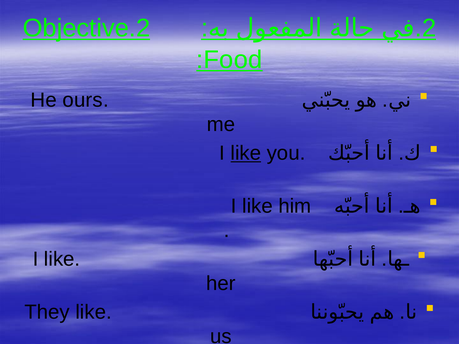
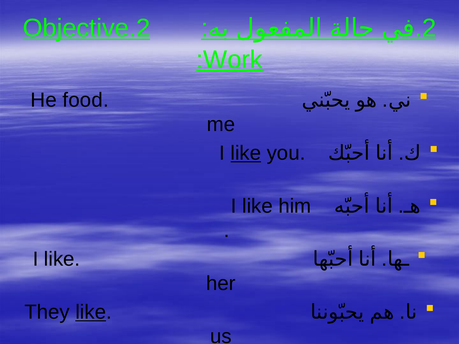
Food: Food -> Work
ours: ours -> food
like at (91, 312) underline: none -> present
